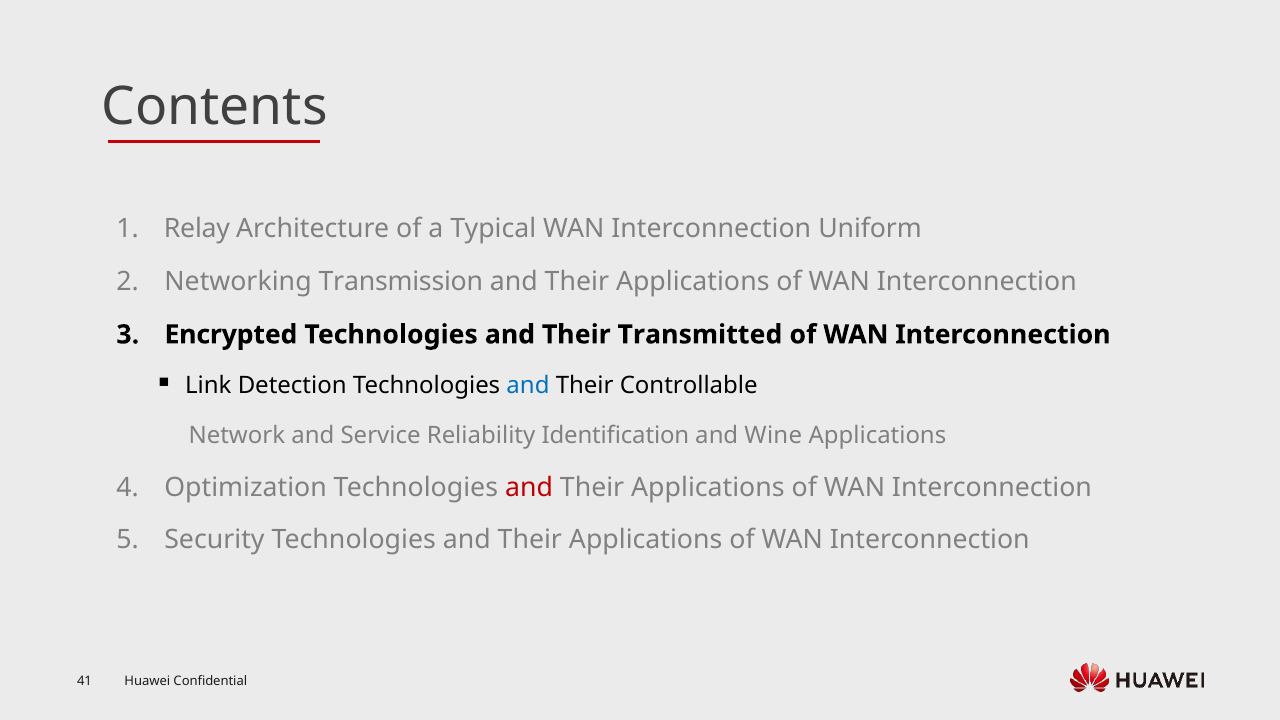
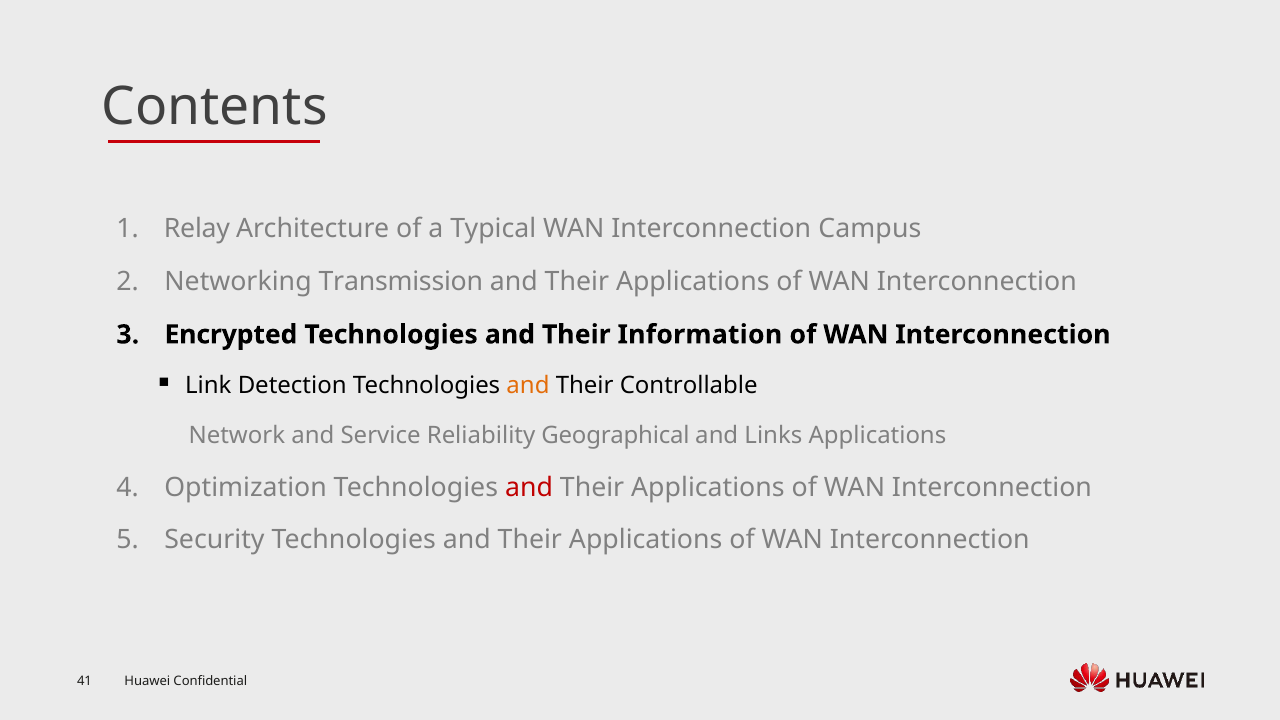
Uniform: Uniform -> Campus
Transmitted: Transmitted -> Information
and at (528, 386) colour: blue -> orange
Identification: Identification -> Geographical
Wine: Wine -> Links
